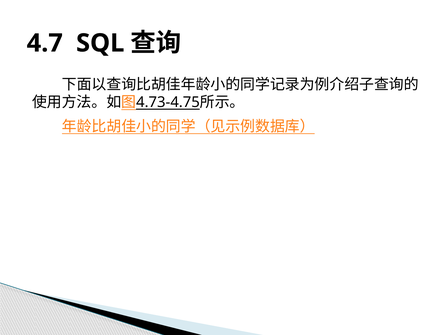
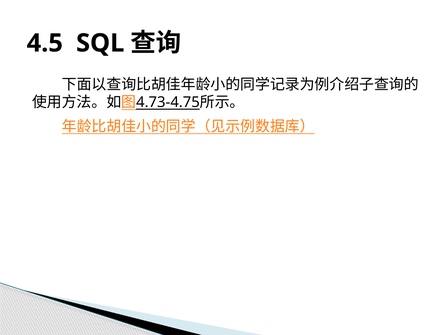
4.7: 4.7 -> 4.5
